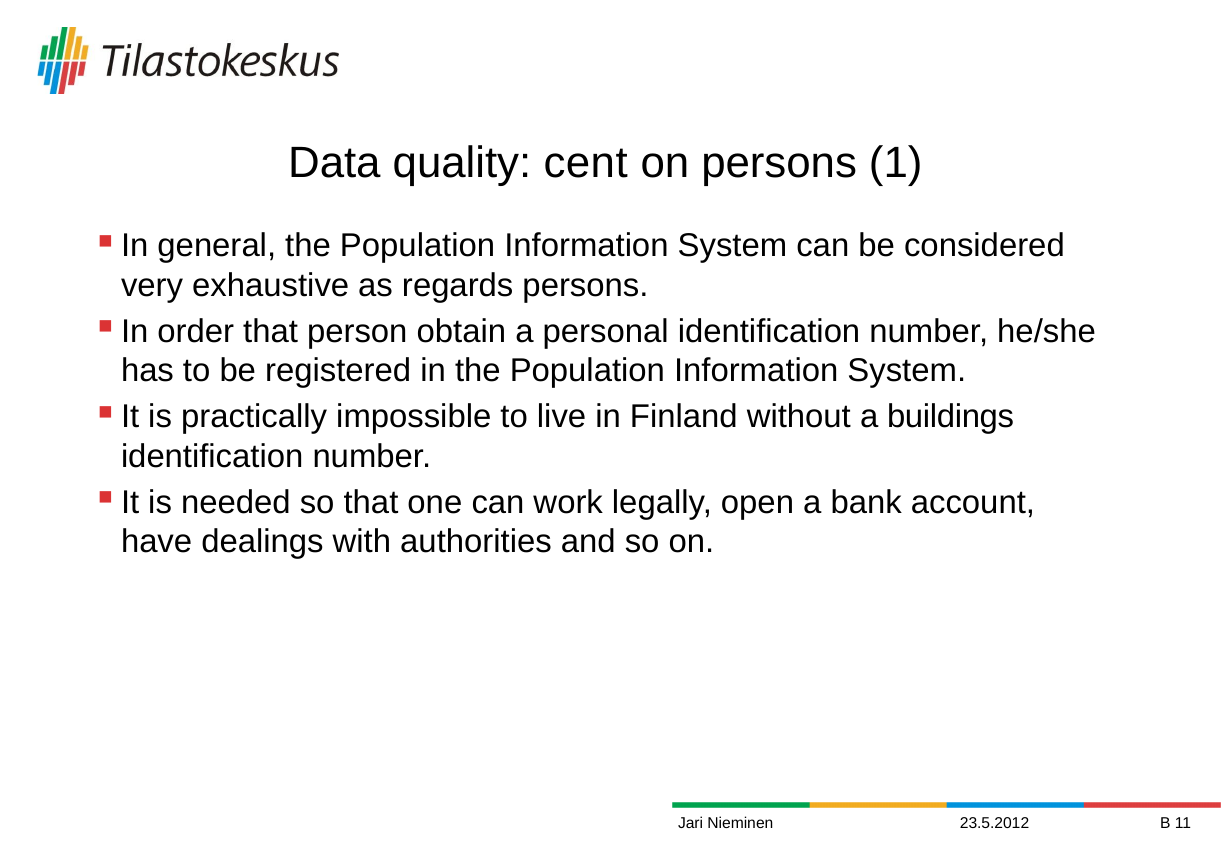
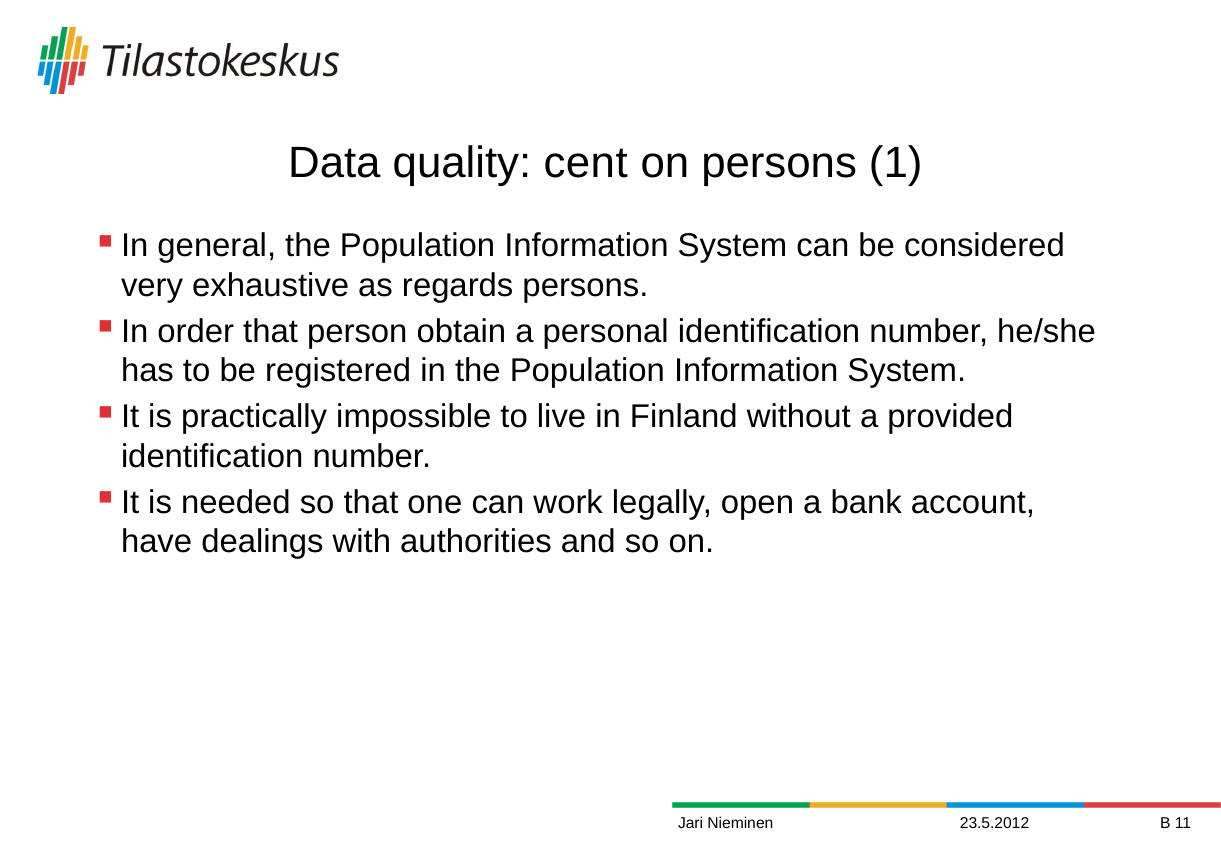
buildings: buildings -> provided
